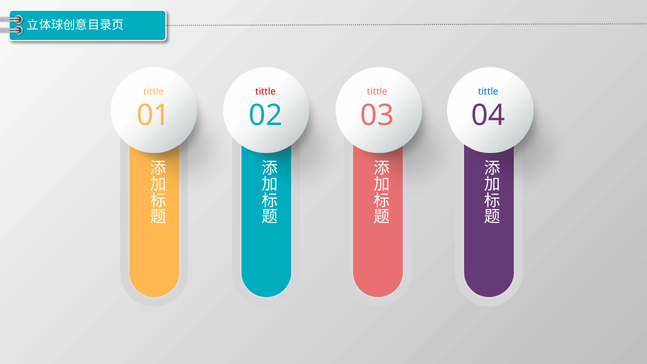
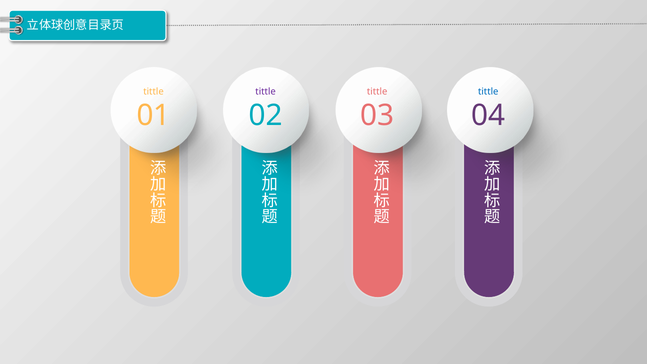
tittle at (266, 92) colour: red -> purple
